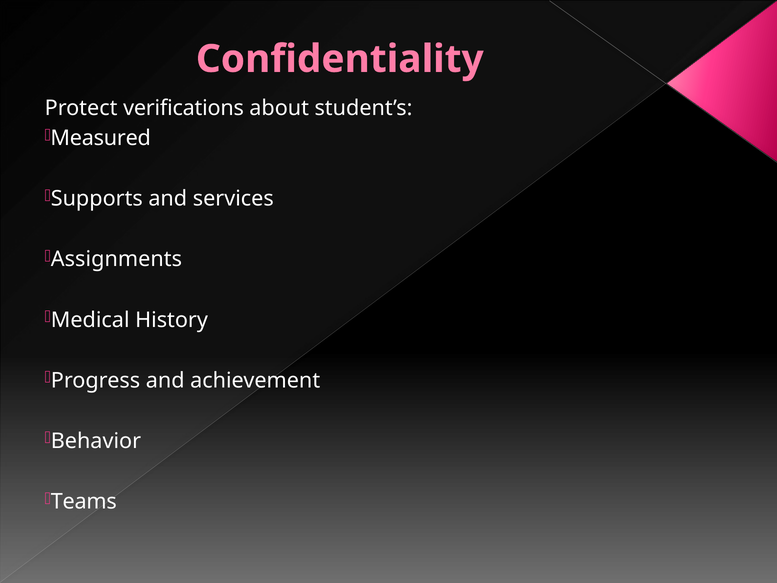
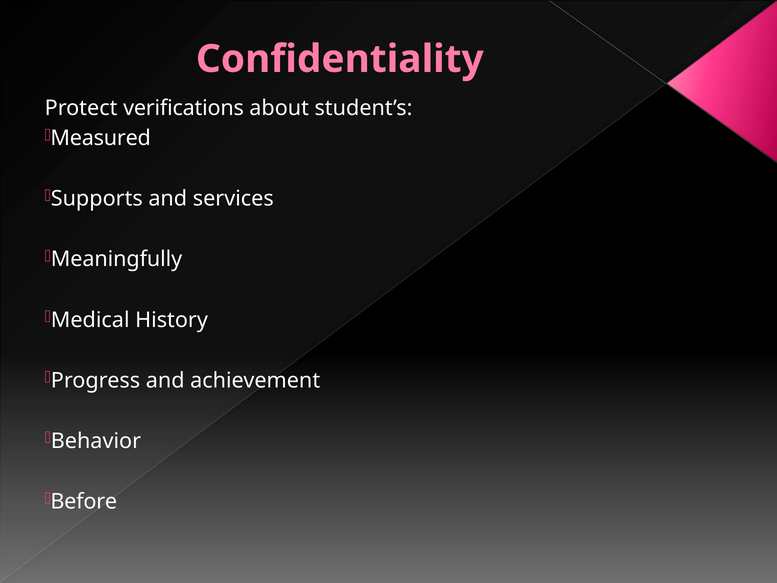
Assignments: Assignments -> Meaningfully
Teams: Teams -> Before
